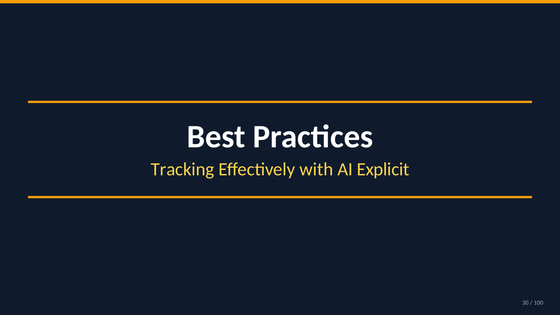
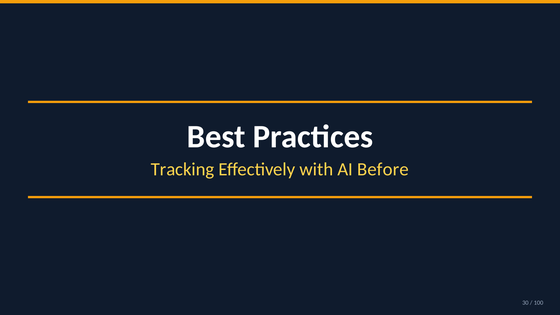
Explicit: Explicit -> Before
